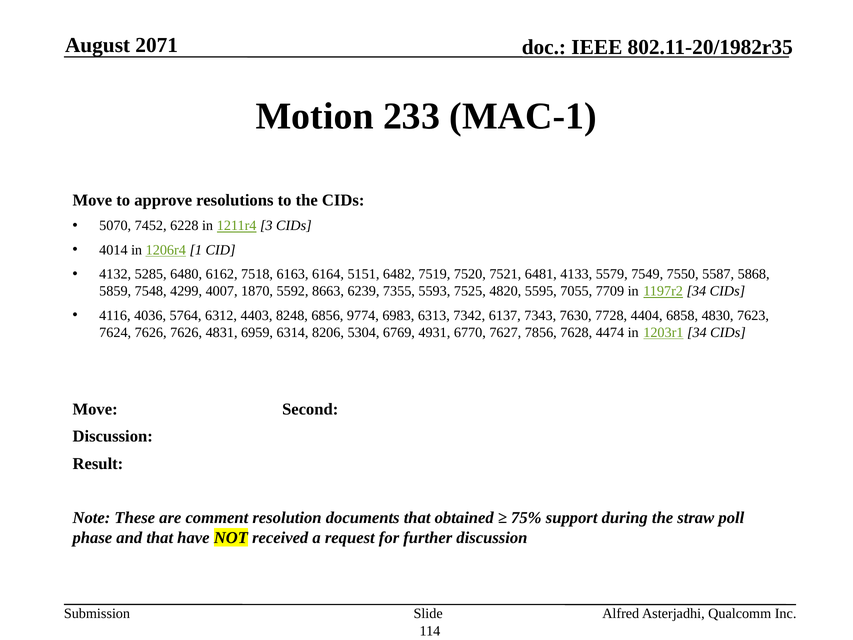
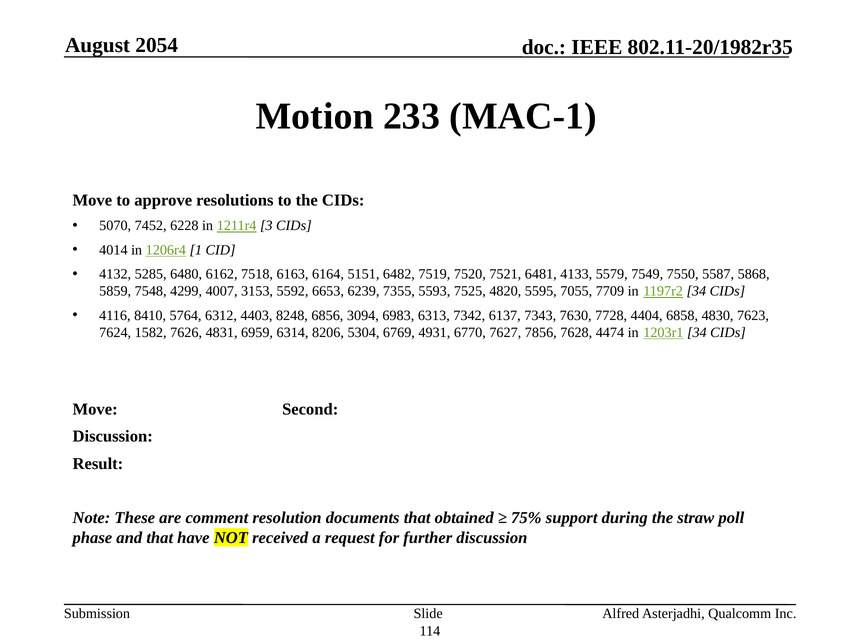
2071: 2071 -> 2054
1870: 1870 -> 3153
8663: 8663 -> 6653
4036: 4036 -> 8410
9774: 9774 -> 3094
7624 7626: 7626 -> 1582
